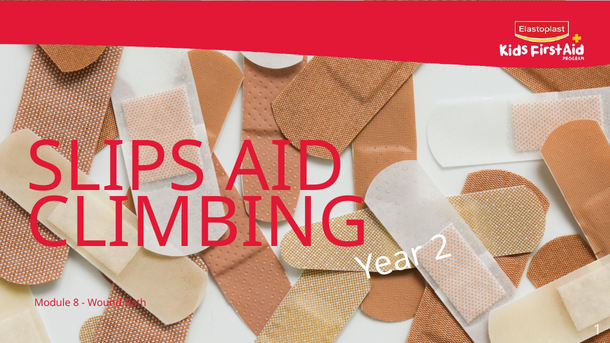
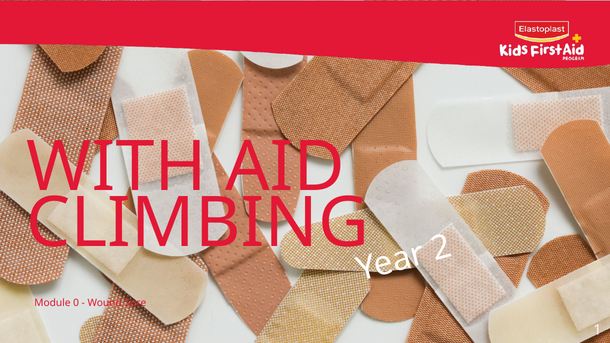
SLIPS: SLIPS -> WITH
Module 8: 8 -> 0
Bath: Bath -> Sure
